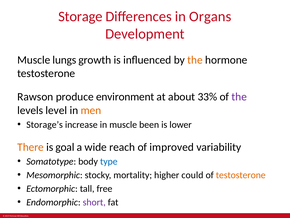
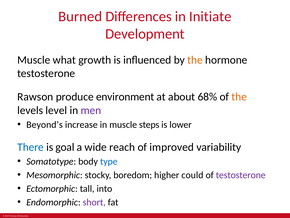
Storage: Storage -> Burned
Organs: Organs -> Initiate
lungs: lungs -> what
33%: 33% -> 68%
the at (239, 96) colour: purple -> orange
men colour: orange -> purple
Storage’s: Storage’s -> Beyond’s
been: been -> steps
There colour: orange -> blue
mortality: mortality -> boredom
testosterone at (241, 175) colour: orange -> purple
free: free -> into
